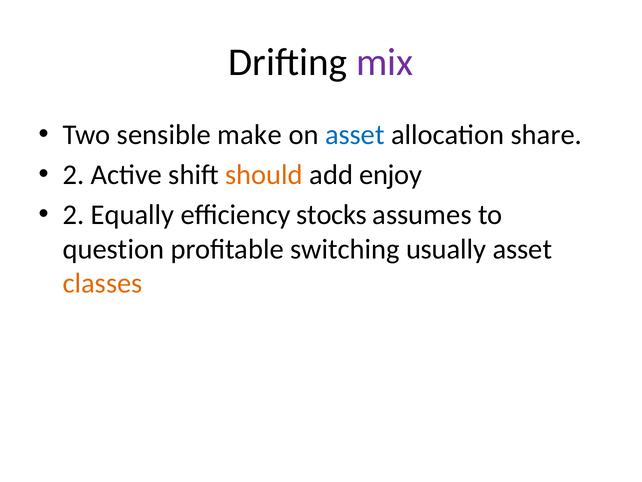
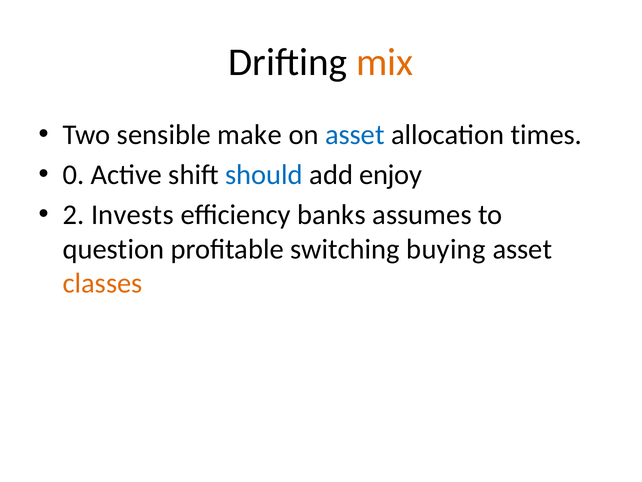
mix colour: purple -> orange
share: share -> times
2 at (73, 175): 2 -> 0
should colour: orange -> blue
Equally: Equally -> Invests
stocks: stocks -> banks
usually: usually -> buying
